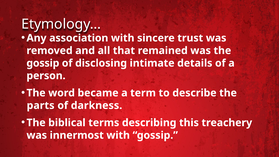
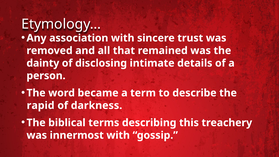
gossip at (43, 63): gossip -> dainty
parts: parts -> rapid
